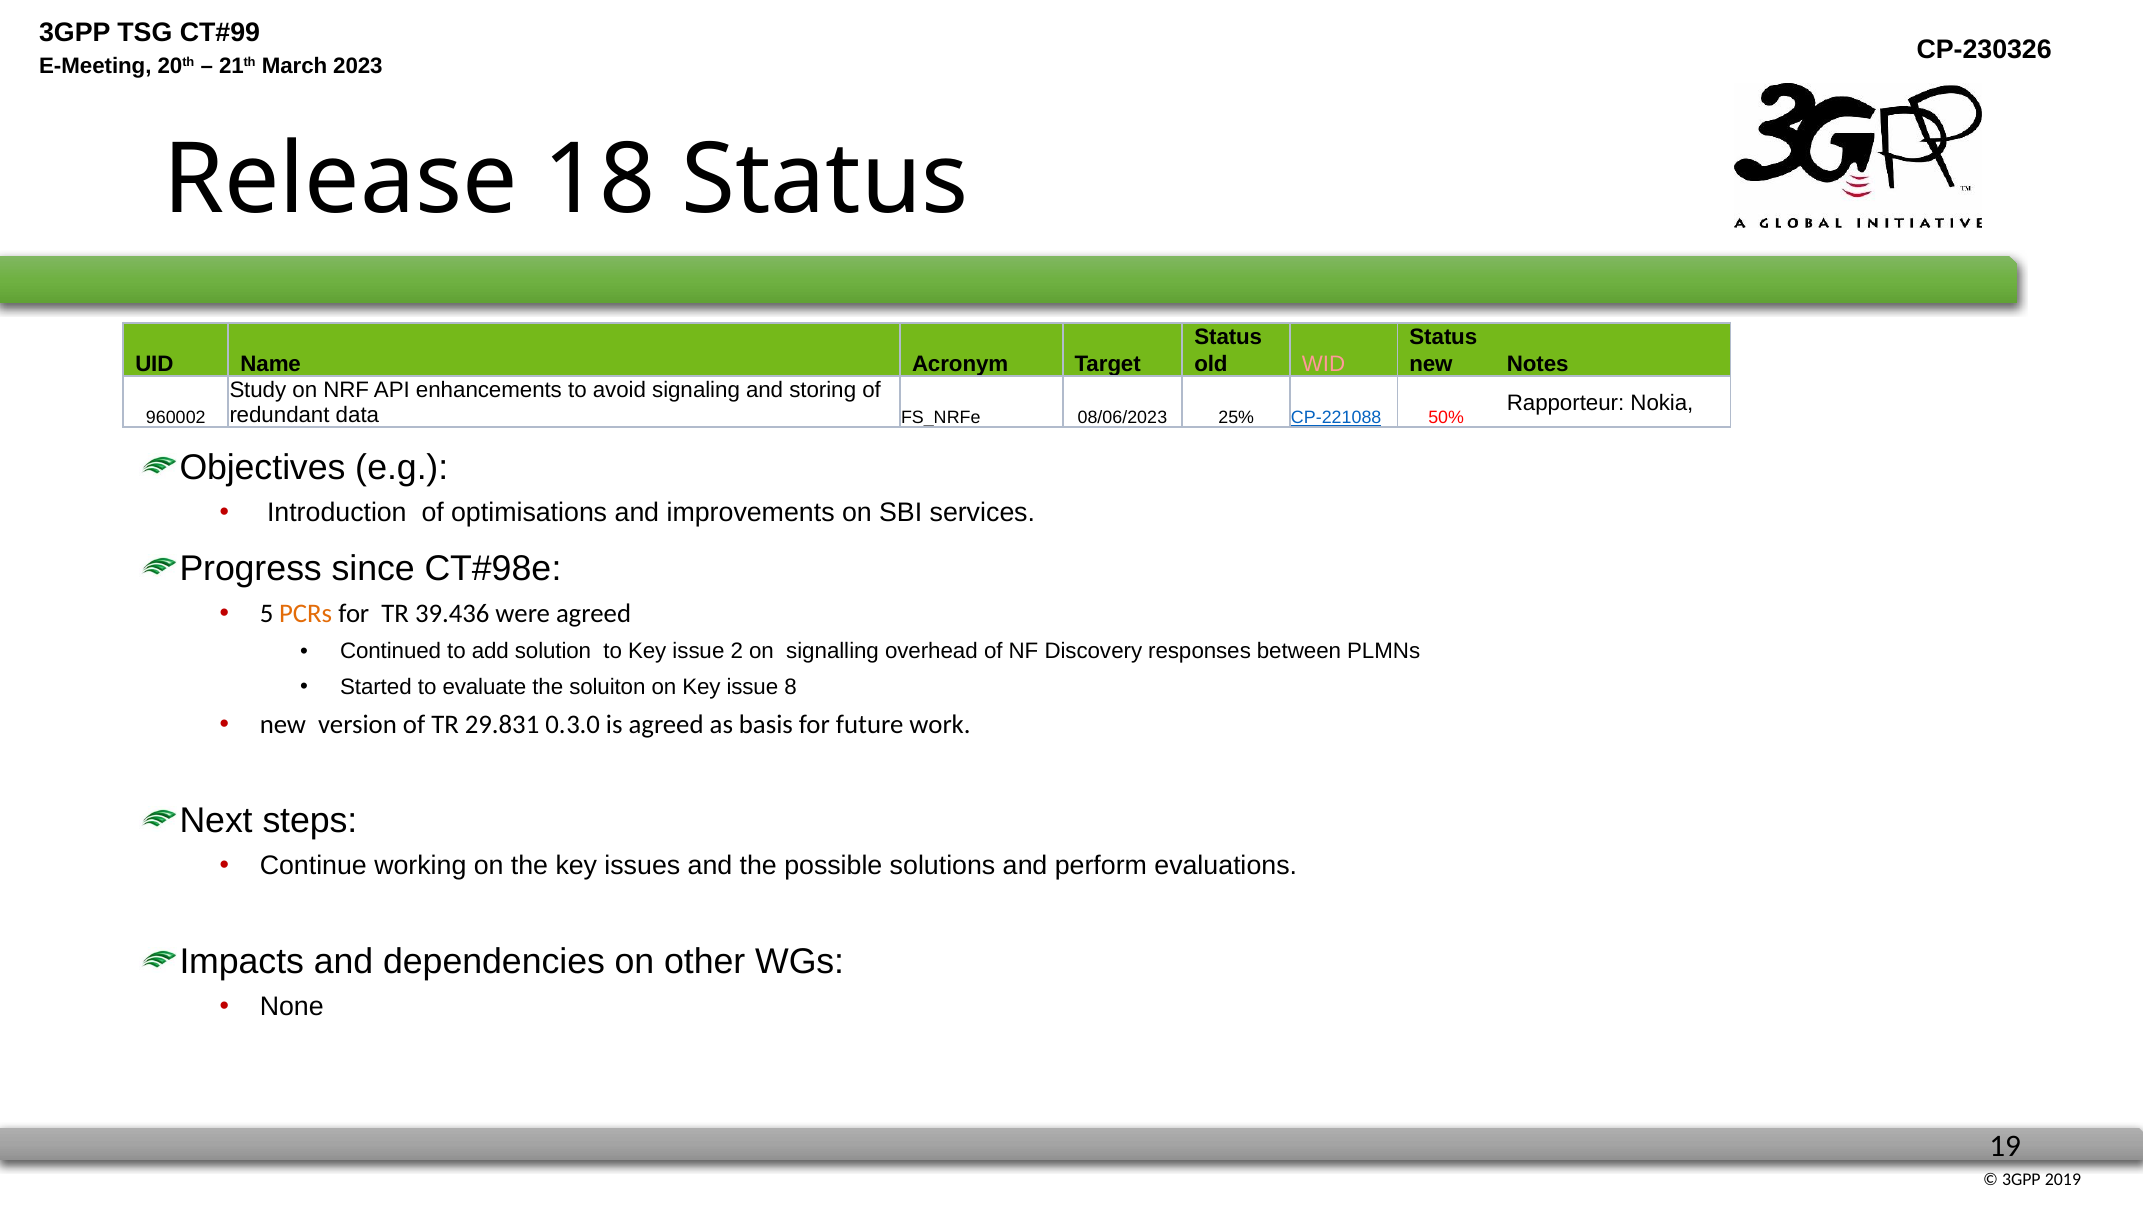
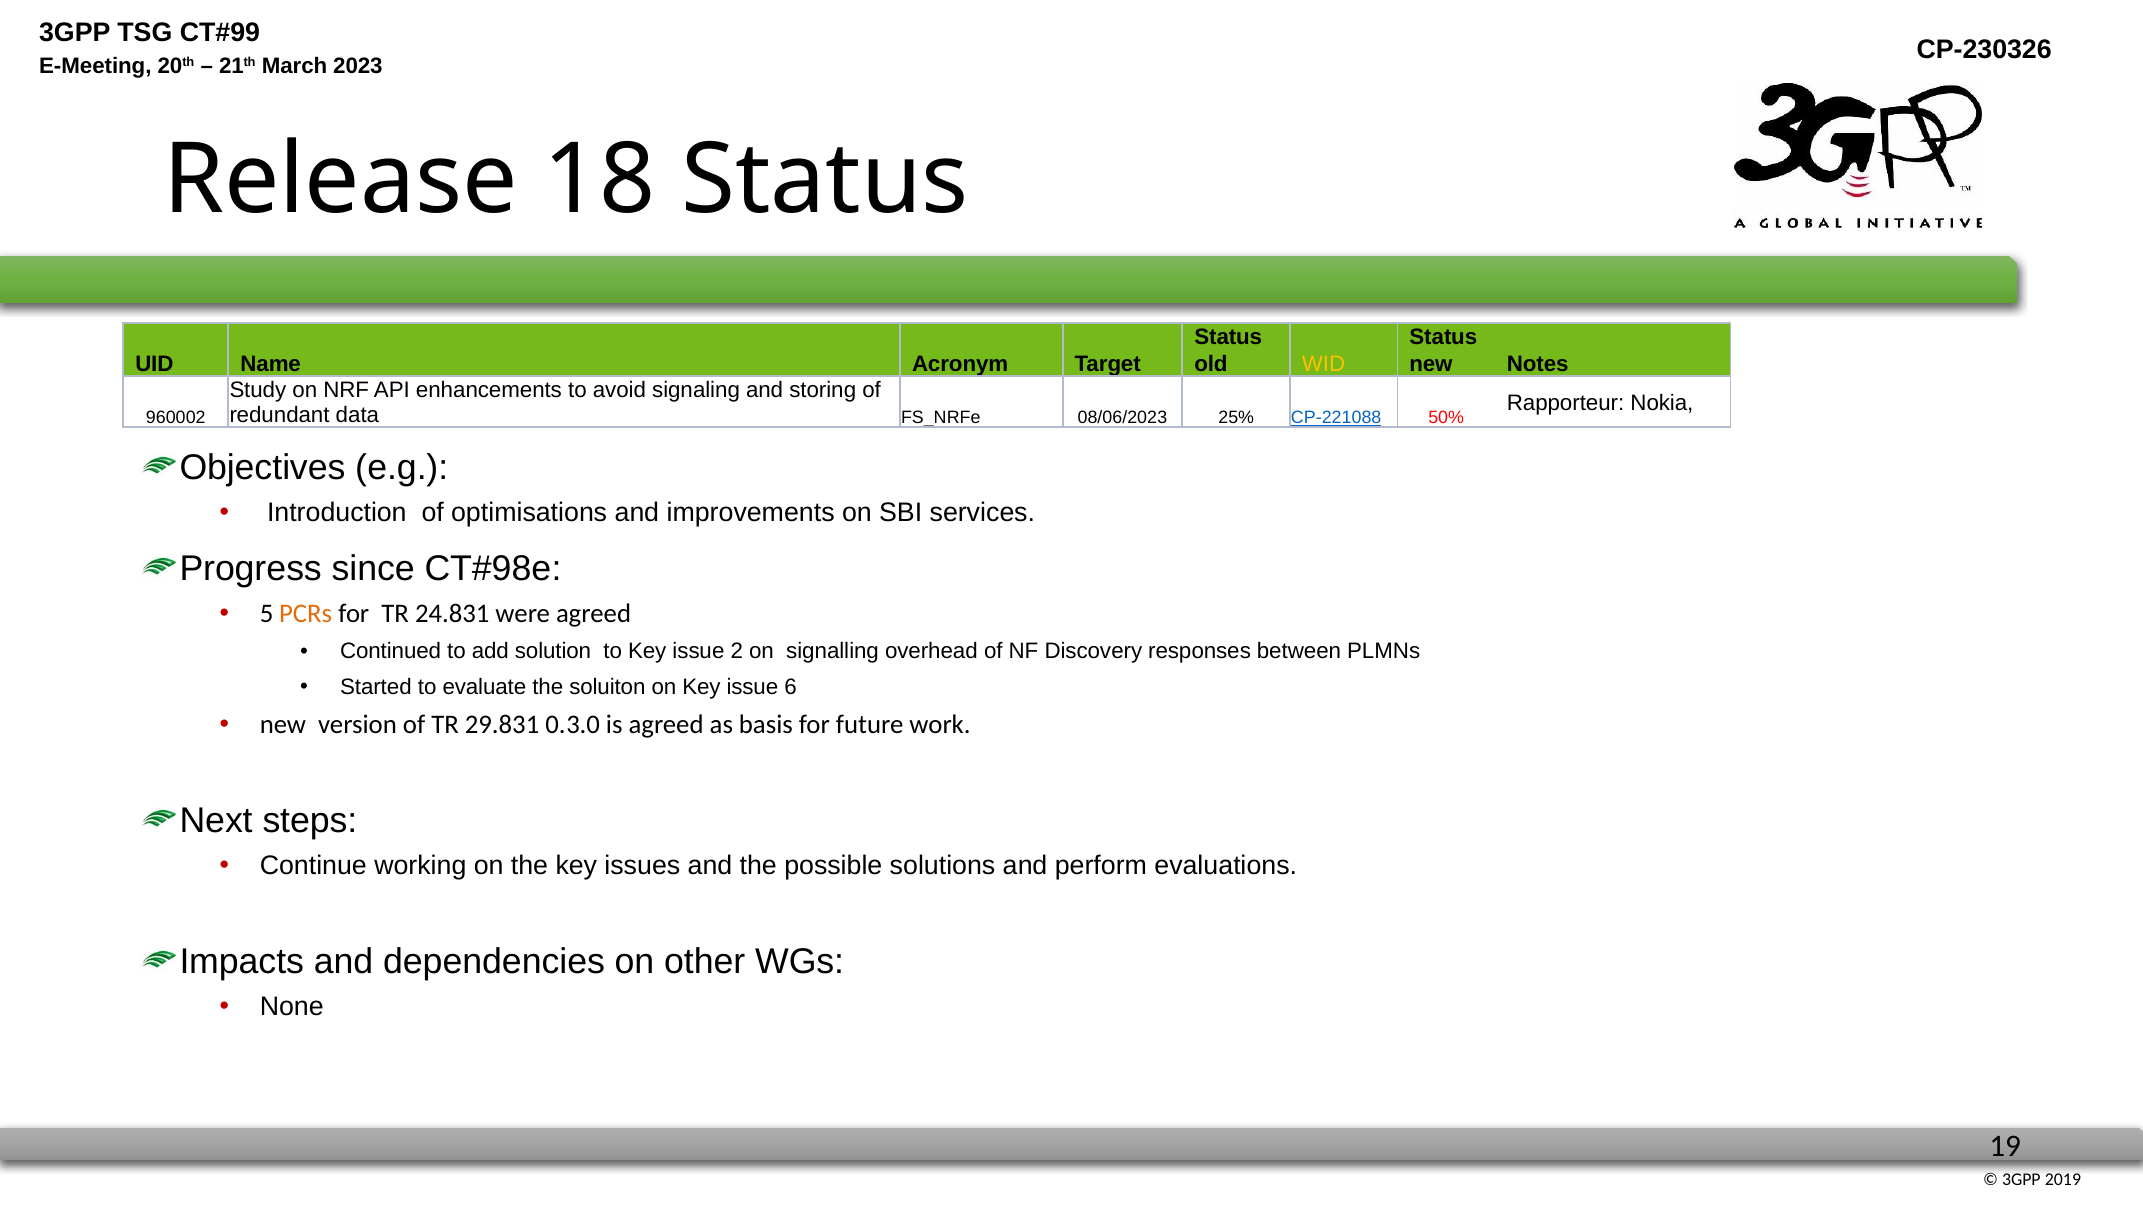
WID colour: pink -> yellow
39.436: 39.436 -> 24.831
8: 8 -> 6
